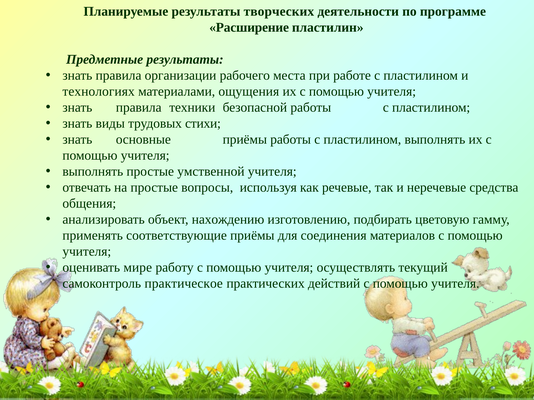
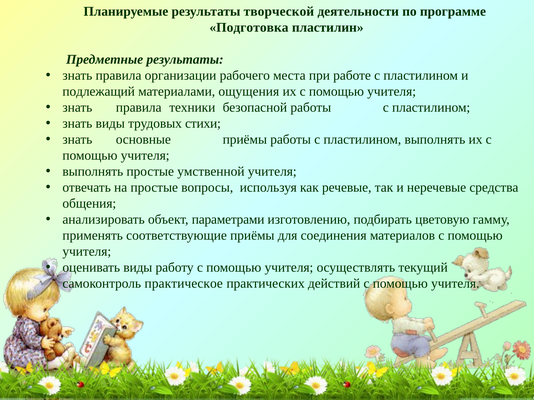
творческих: творческих -> творческой
Расширение: Расширение -> Подготовка
технологиях: технологиях -> подлежащий
нахождению: нахождению -> параметрами
оценивать мире: мире -> виды
